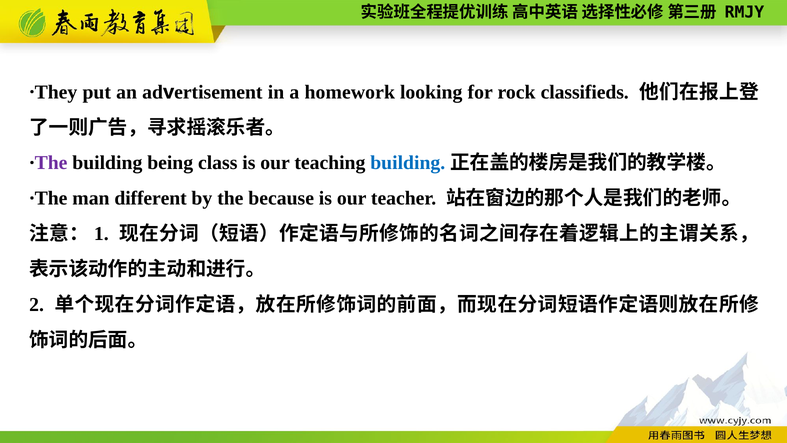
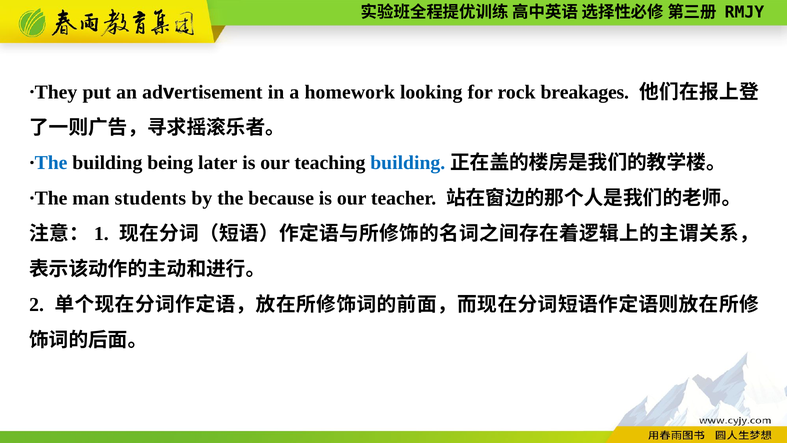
classifieds: classifieds -> breakages
The at (51, 163) colour: purple -> blue
class: class -> later
different: different -> students
